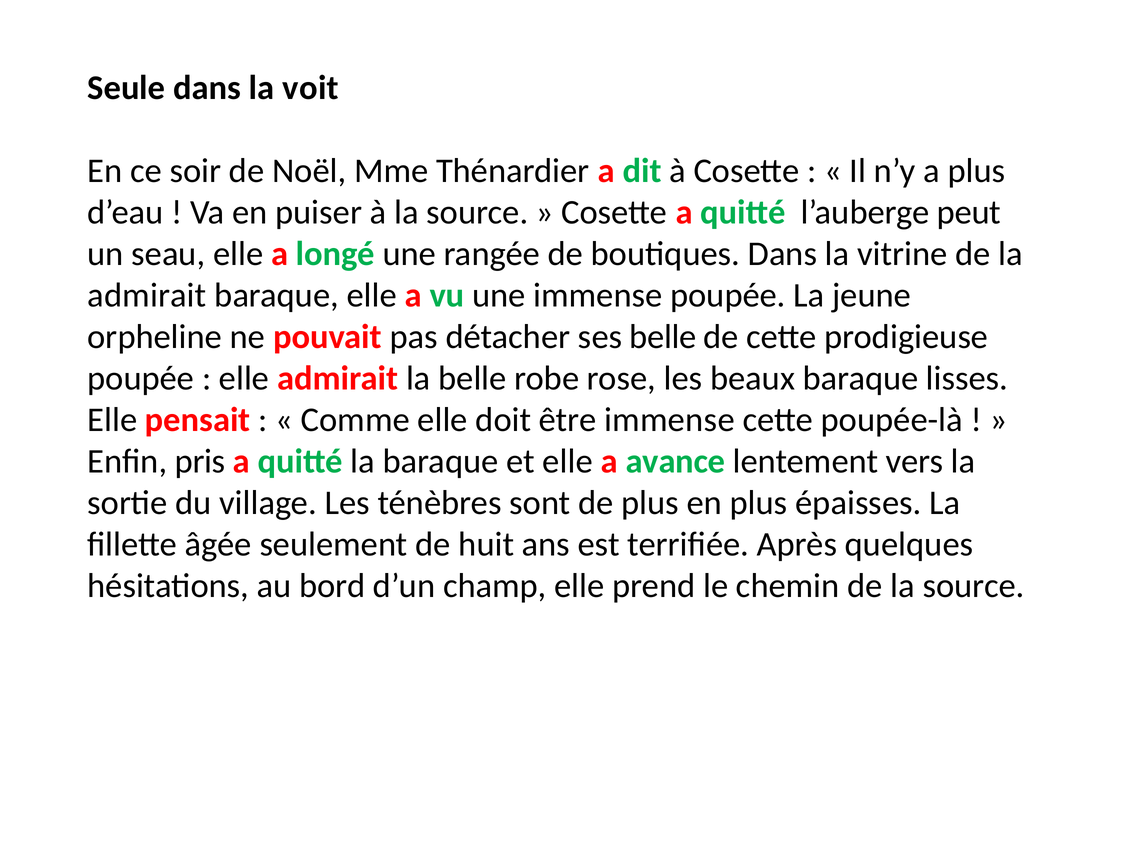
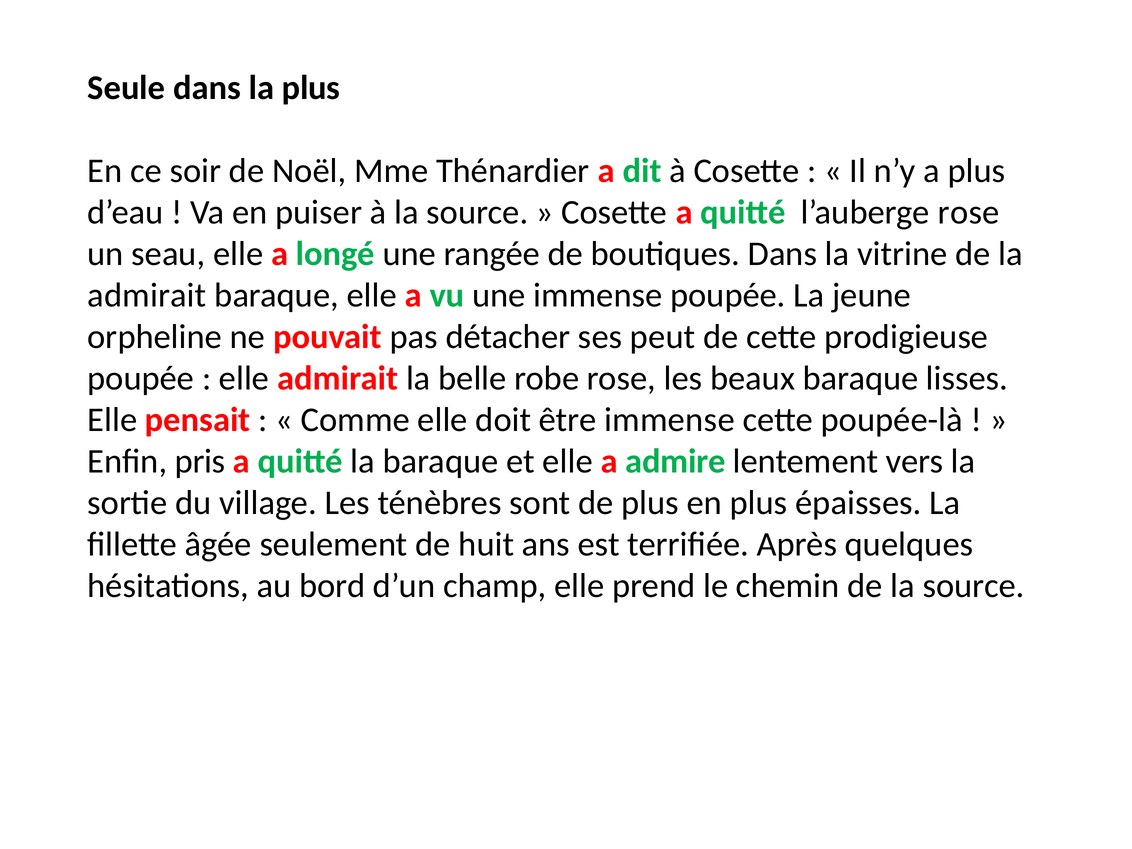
la voit: voit -> plus
l’auberge peut: peut -> rose
ses belle: belle -> peut
avance: avance -> admire
